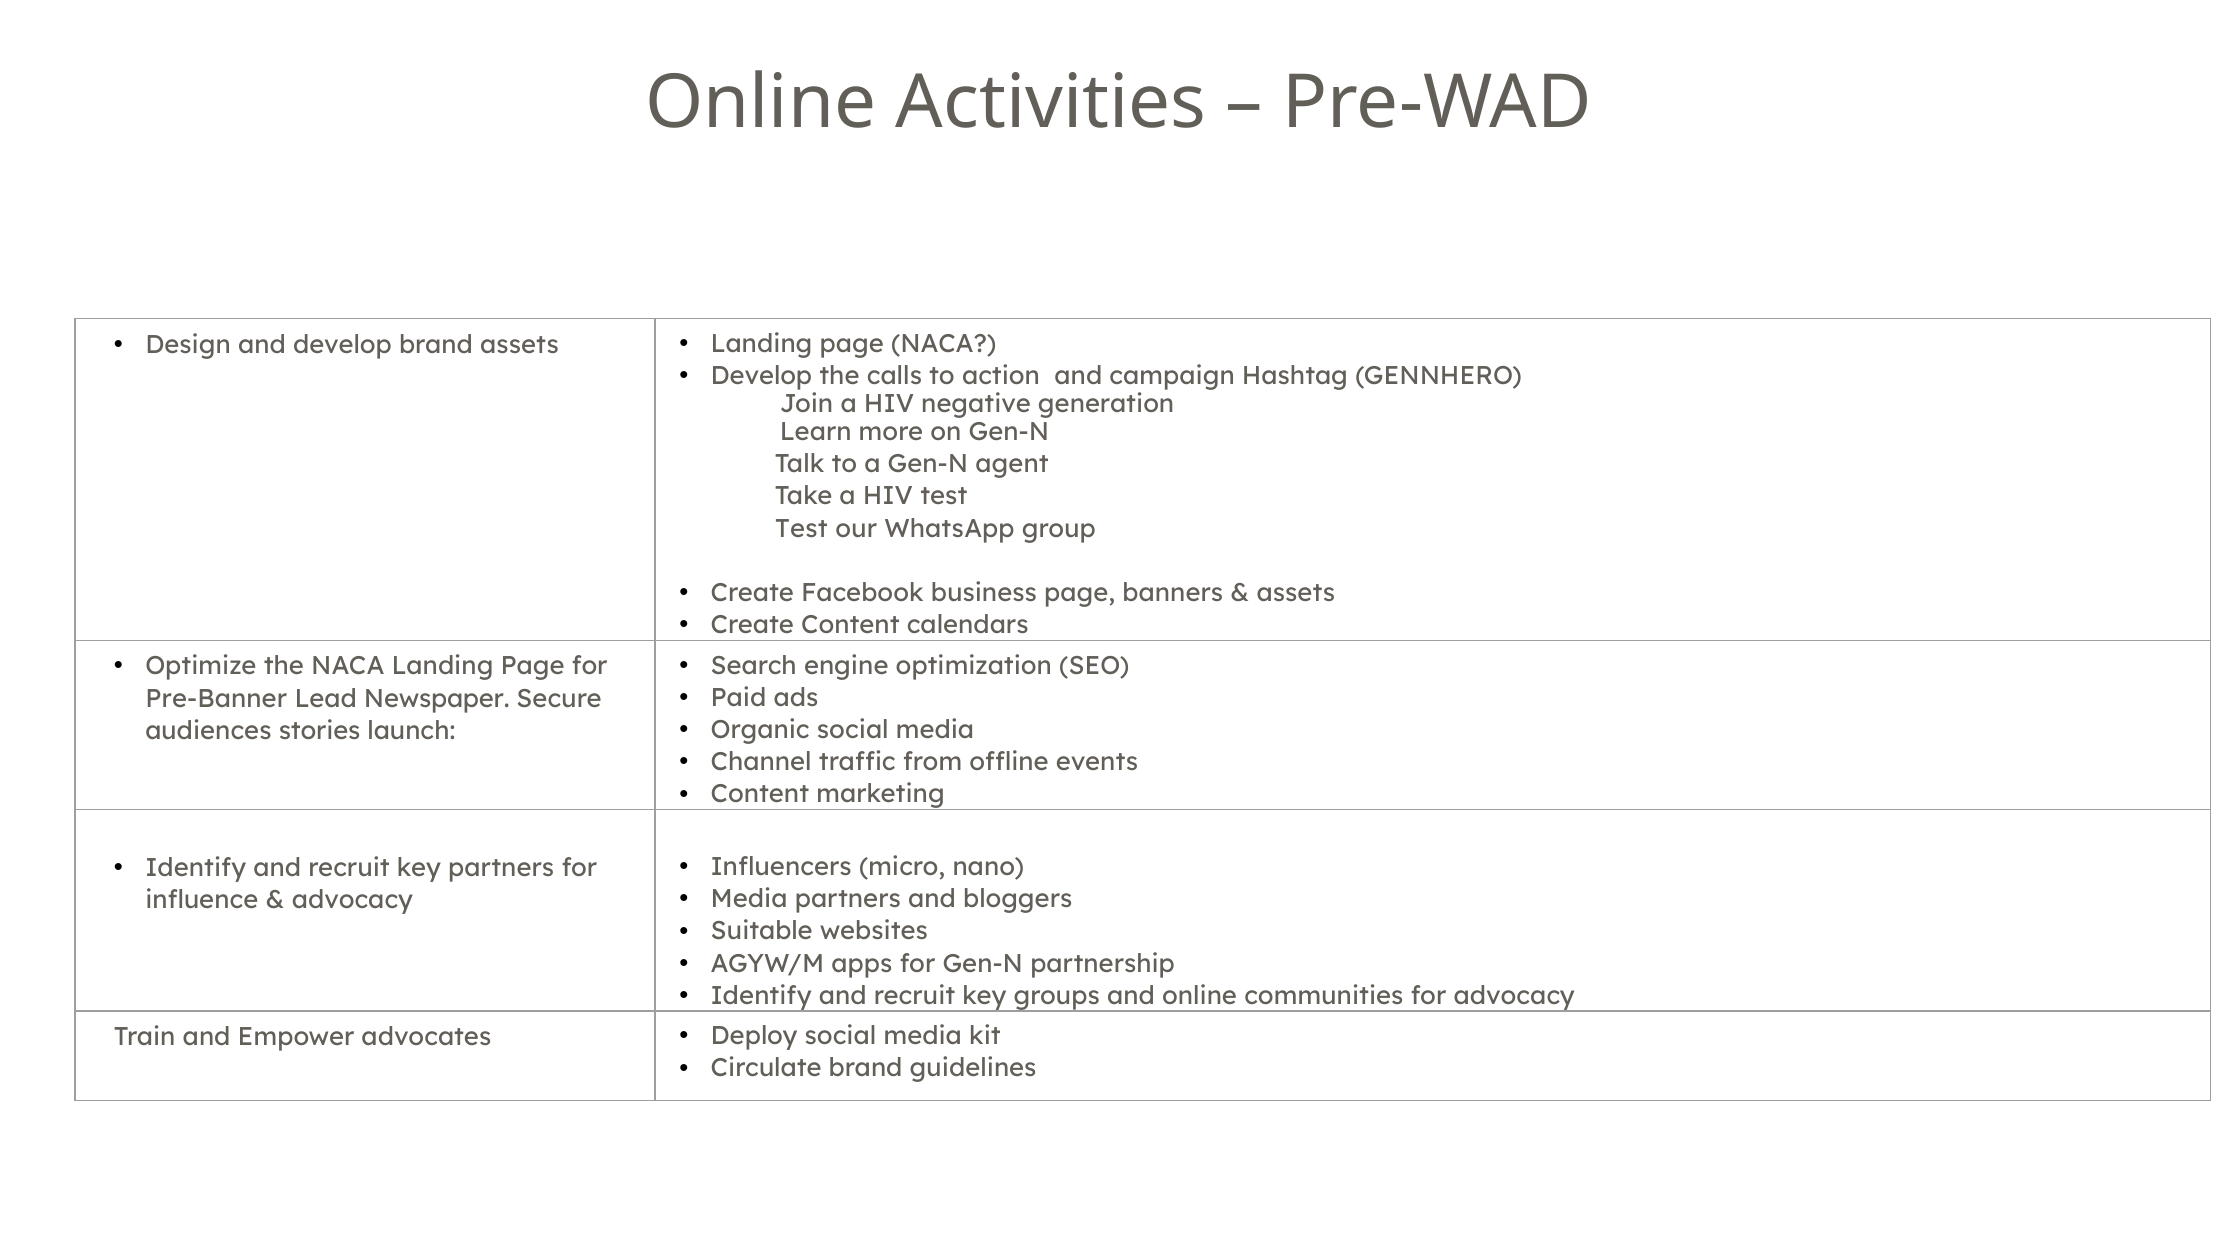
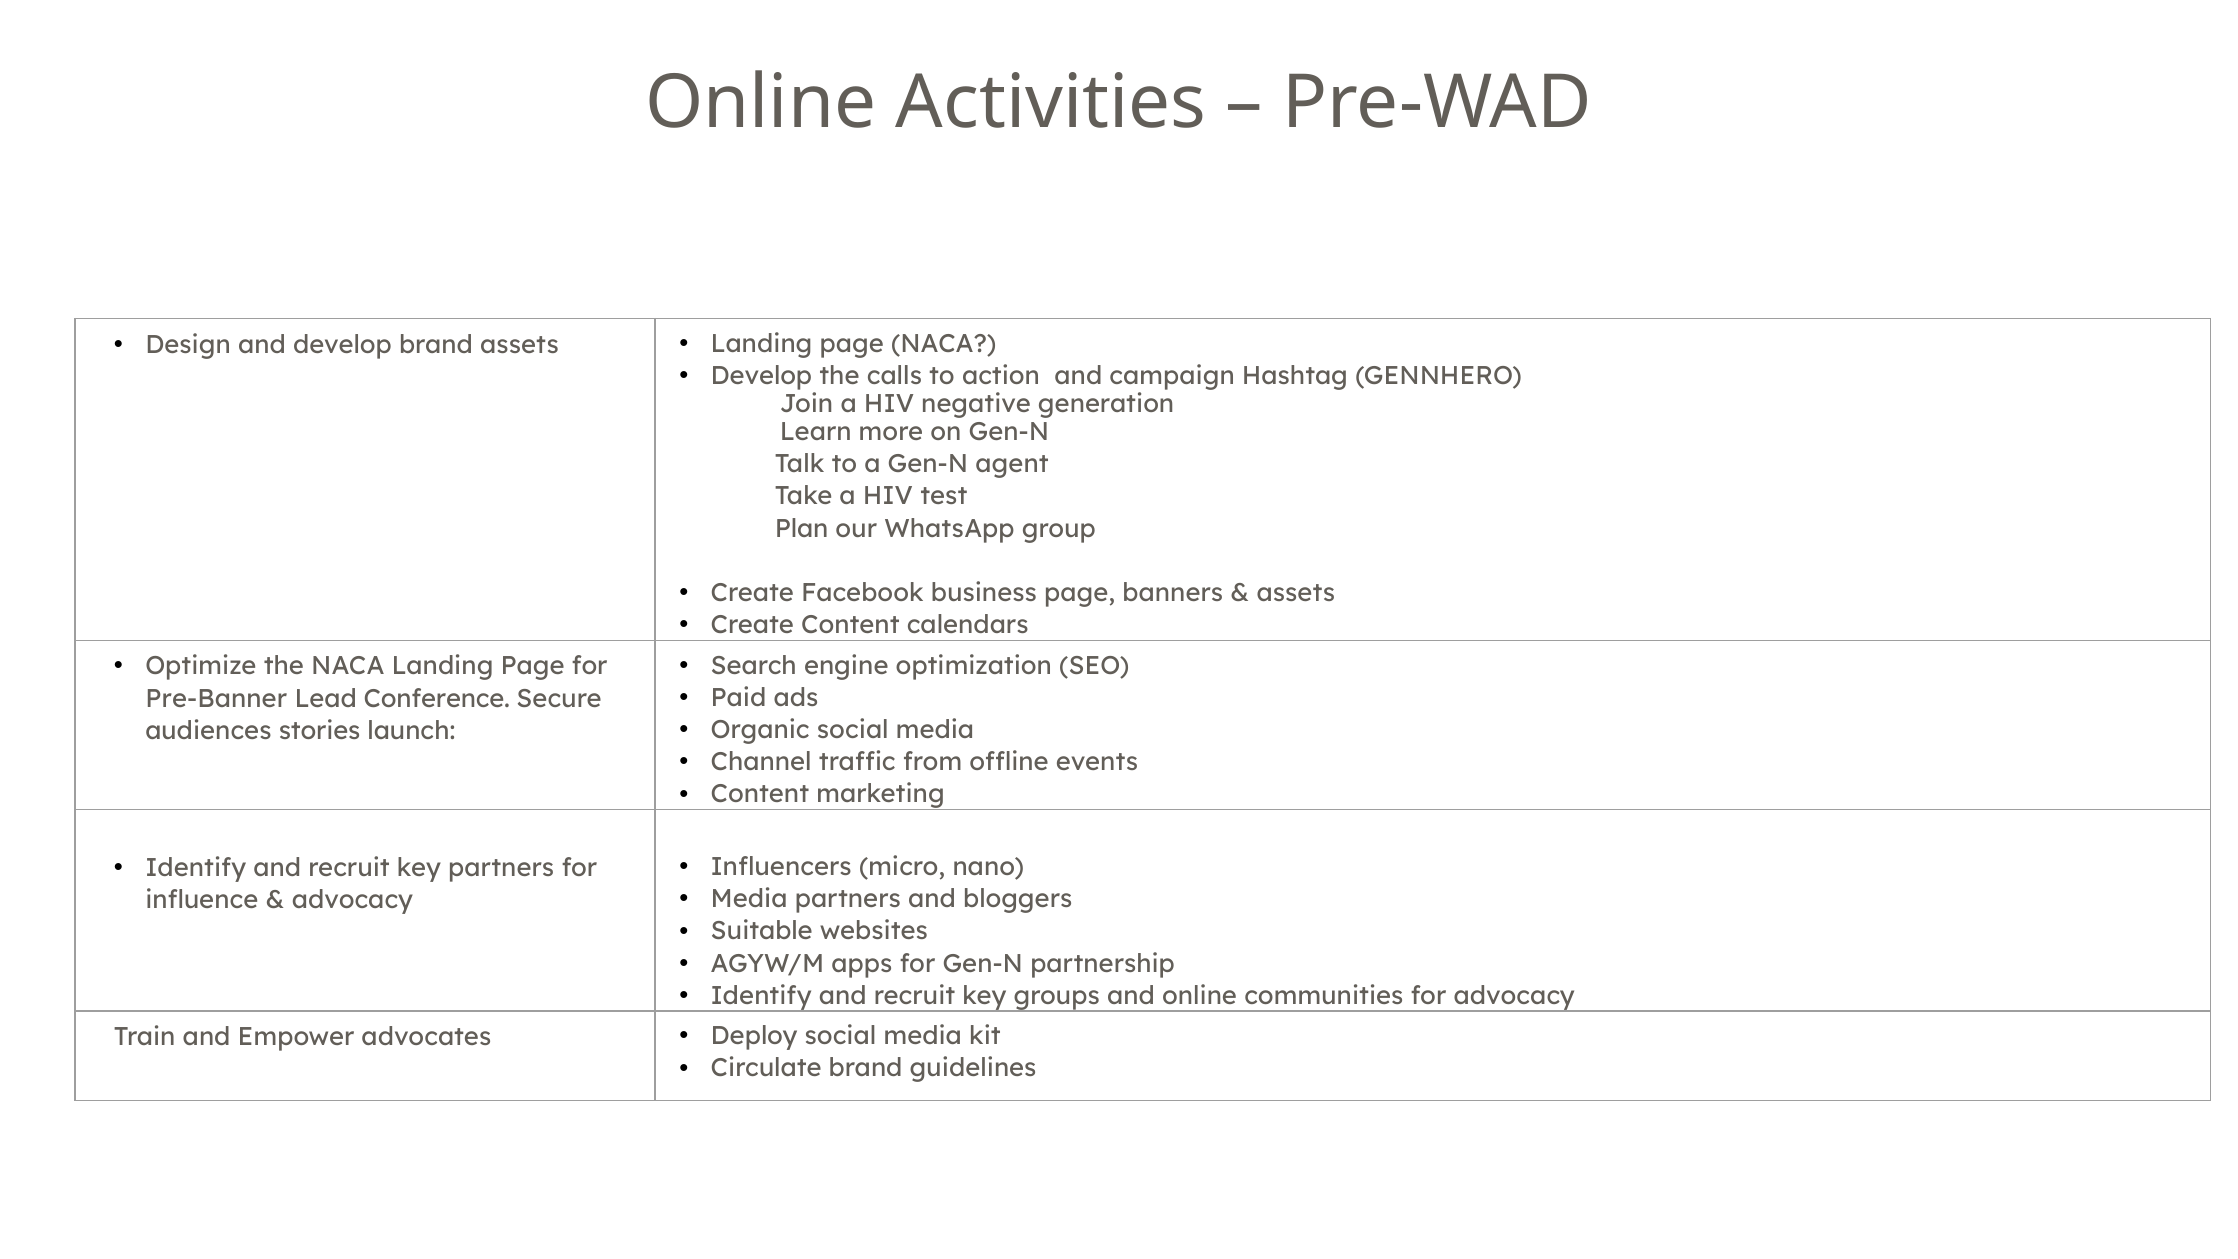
Test at (801, 529): Test -> Plan
Newspaper: Newspaper -> Conference
